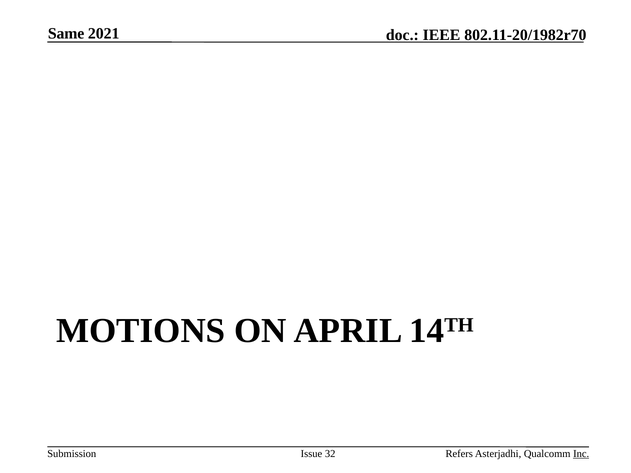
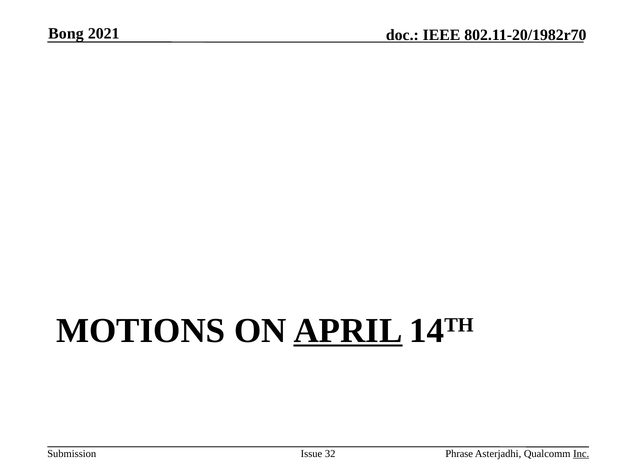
Same: Same -> Bong
APRIL underline: none -> present
Refers: Refers -> Phrase
